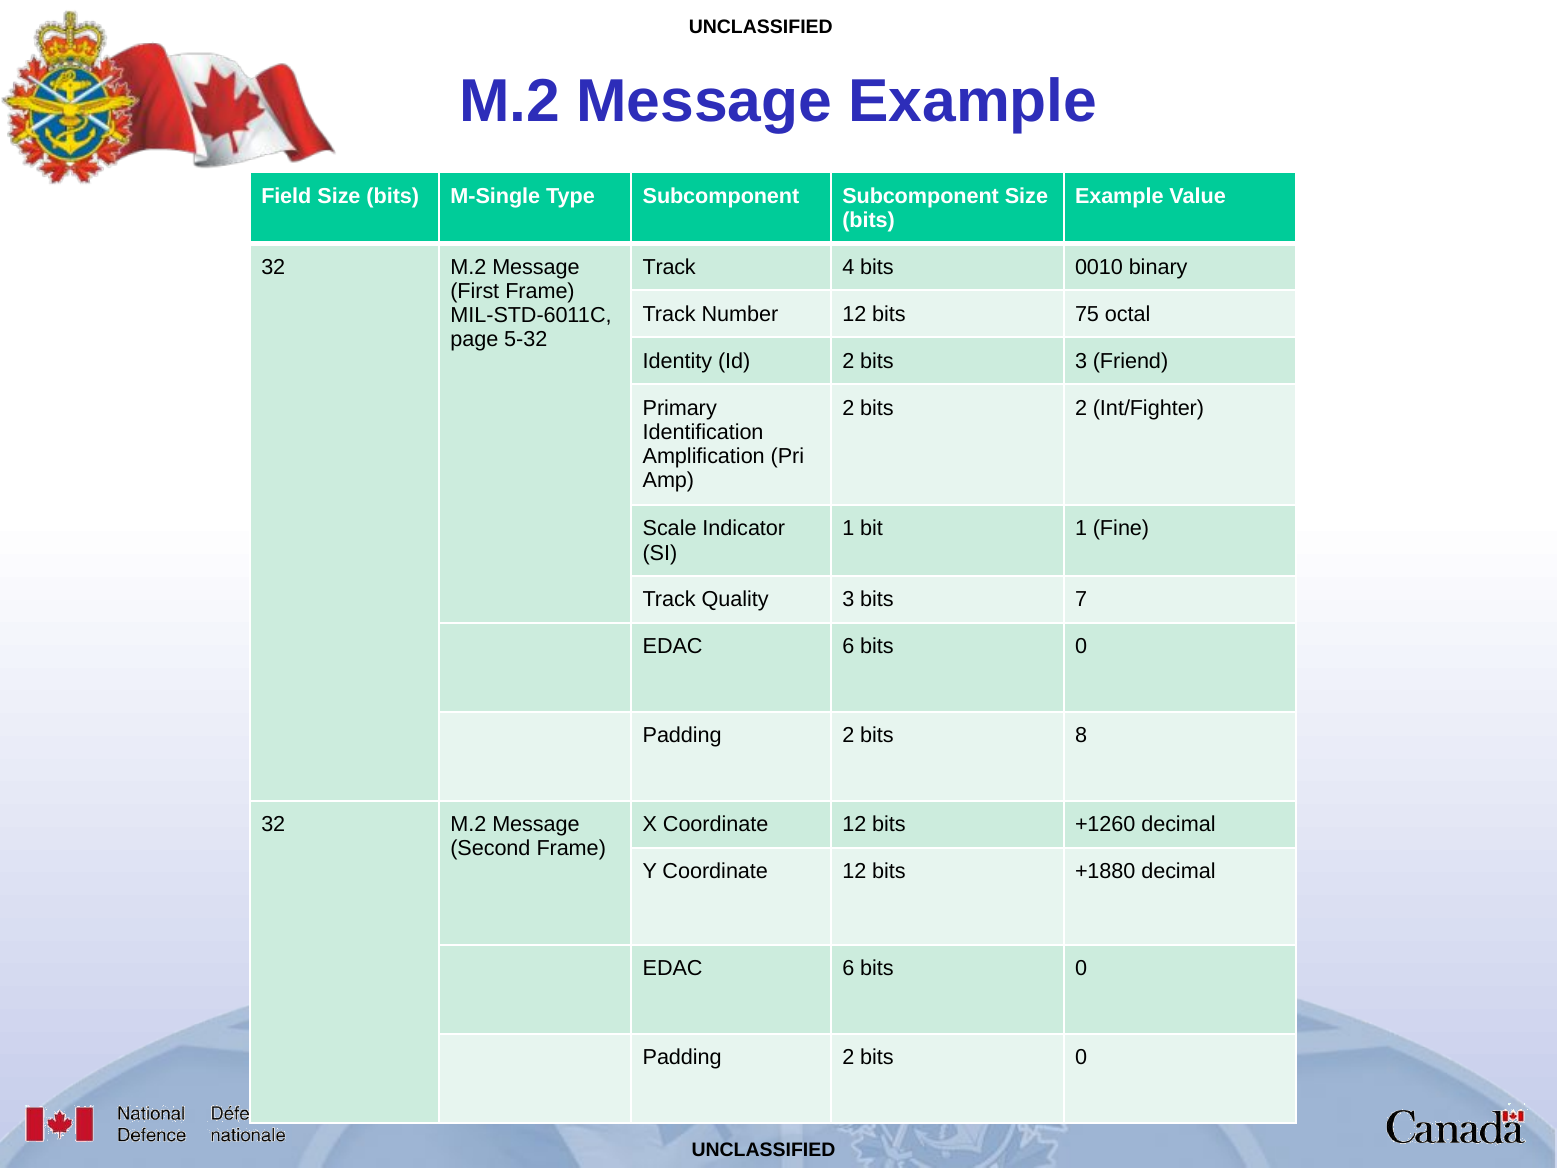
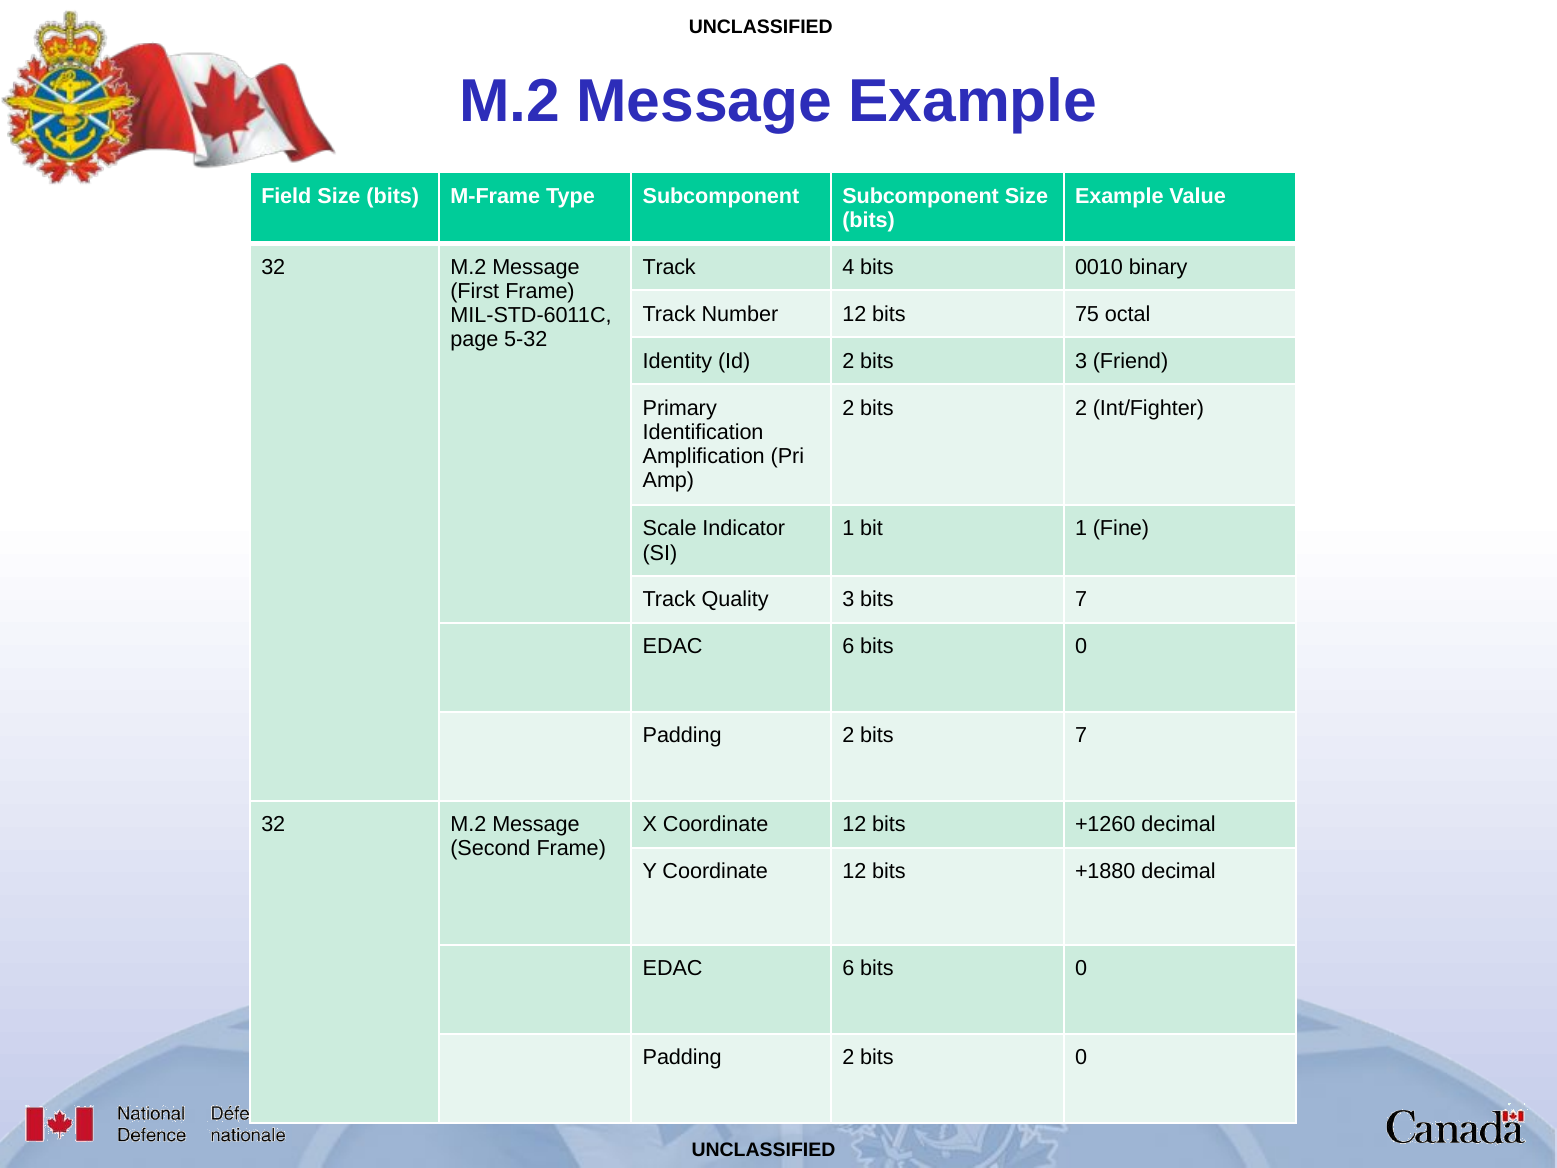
M-Single: M-Single -> M-Frame
2 bits 8: 8 -> 7
